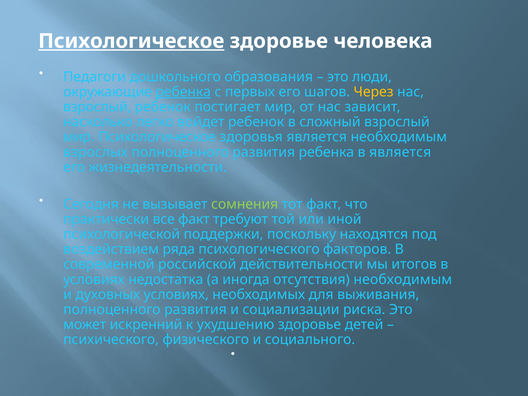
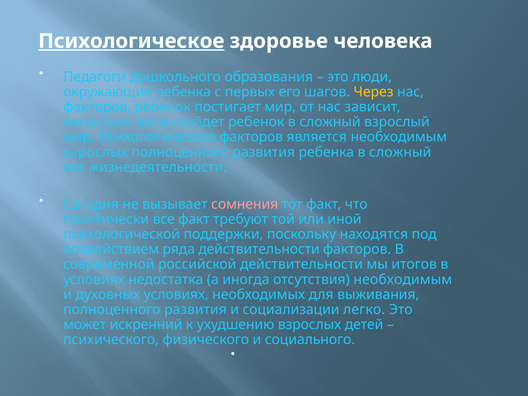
ребенка at (183, 92) underline: present -> none
взрослый at (97, 107): взрослый -> факторов
Психологическое здоровья: здоровья -> факторов
ребенка в является: является -> сложный
сомнения colour: light green -> pink
ряда психологического: психологического -> действительности
социализации риска: риска -> легко
ухудшению здоровье: здоровье -> взрослых
